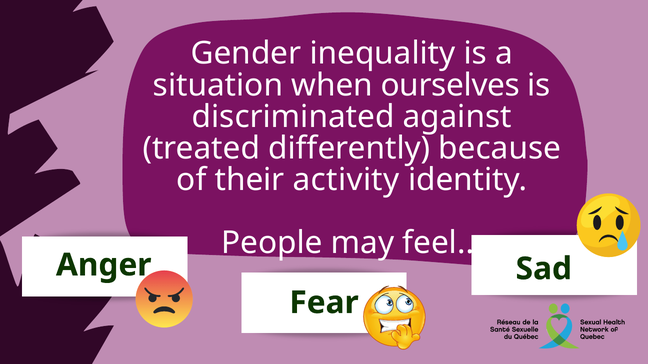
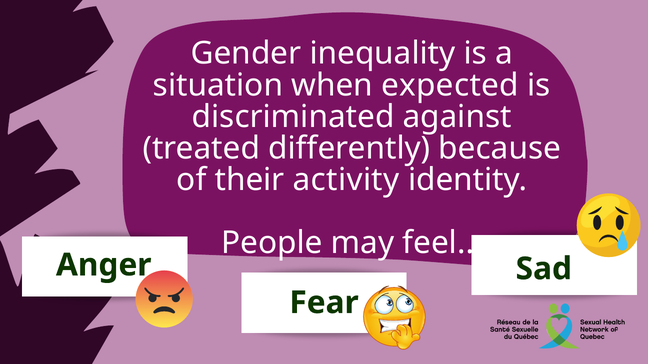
ourselves: ourselves -> expected
